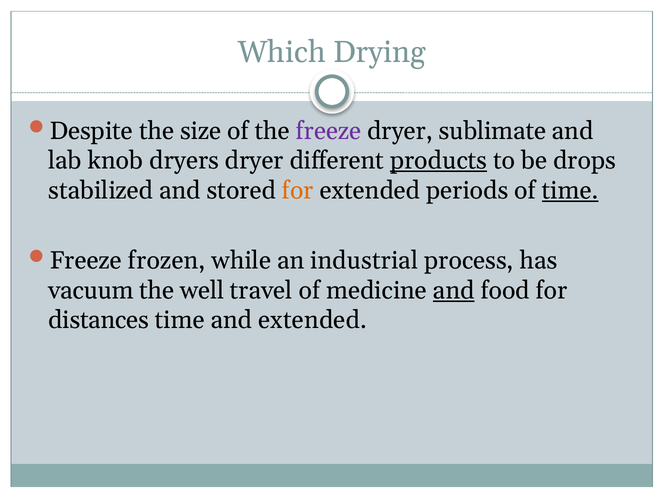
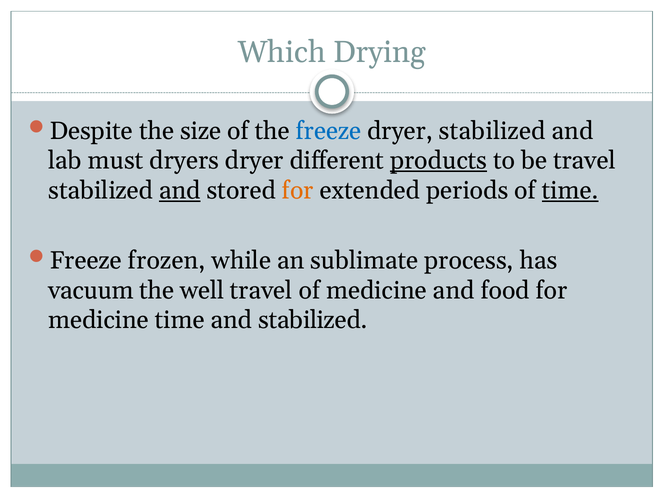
freeze at (328, 131) colour: purple -> blue
dryer sublimate: sublimate -> stabilized
knob: knob -> must
be drops: drops -> travel
and at (180, 191) underline: none -> present
industrial: industrial -> sublimate
and at (454, 290) underline: present -> none
distances at (99, 320): distances -> medicine
and extended: extended -> stabilized
